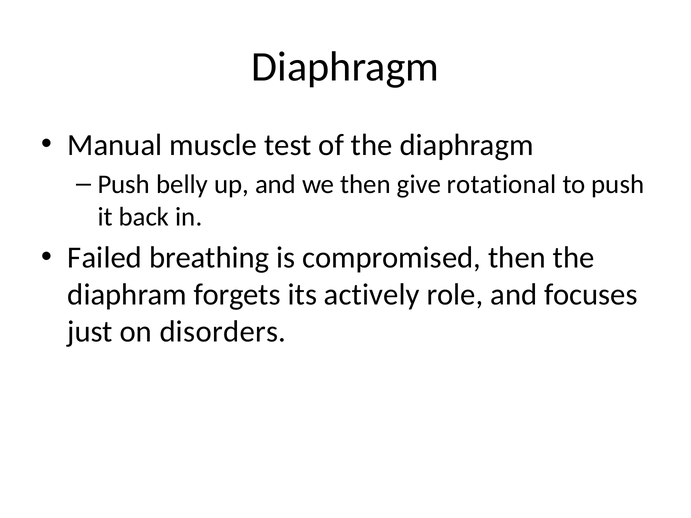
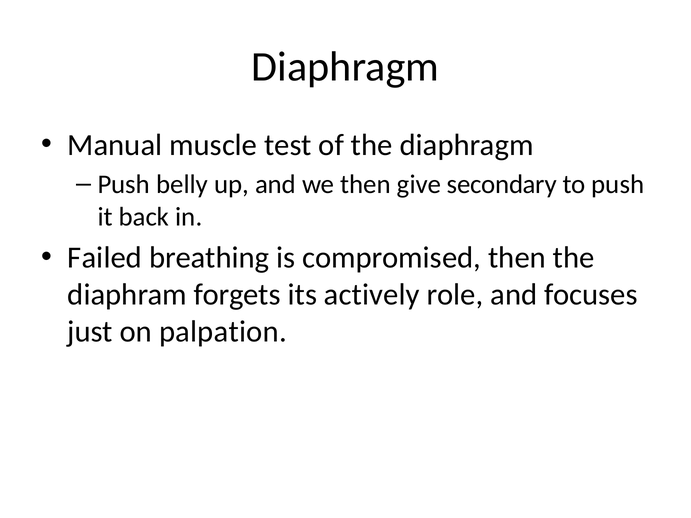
rotational: rotational -> secondary
disorders: disorders -> palpation
